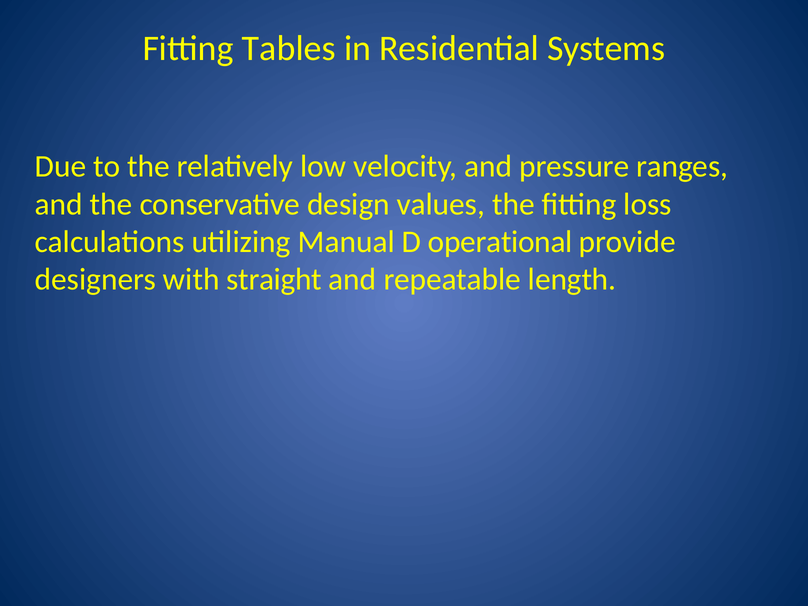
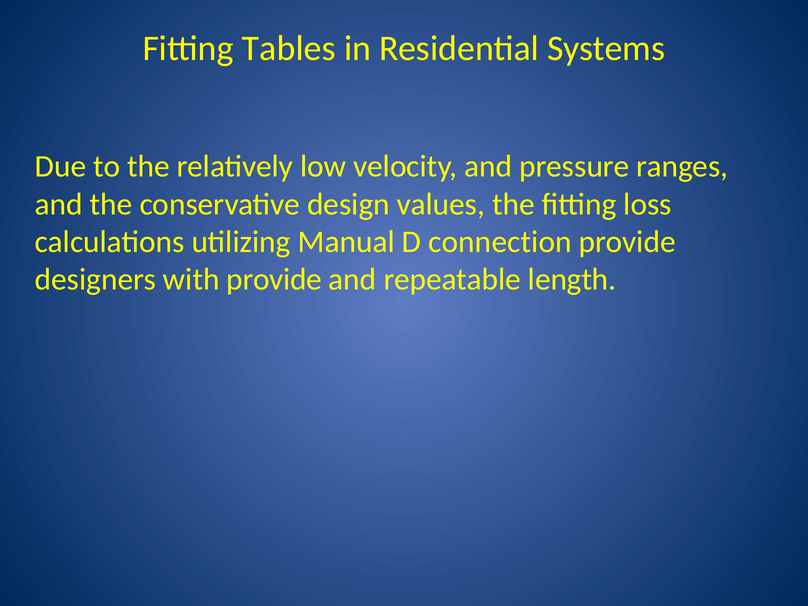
operational: operational -> connection
with straight: straight -> provide
